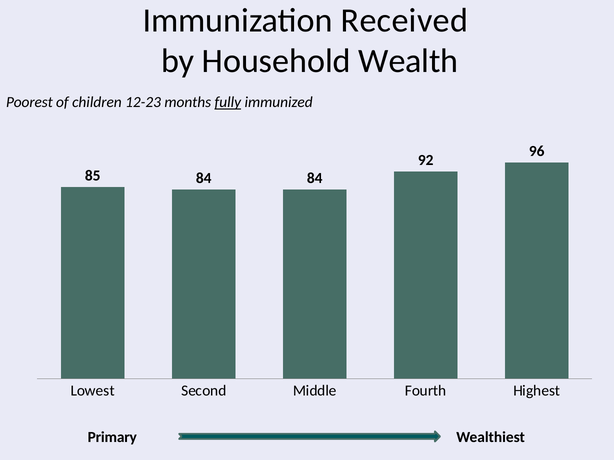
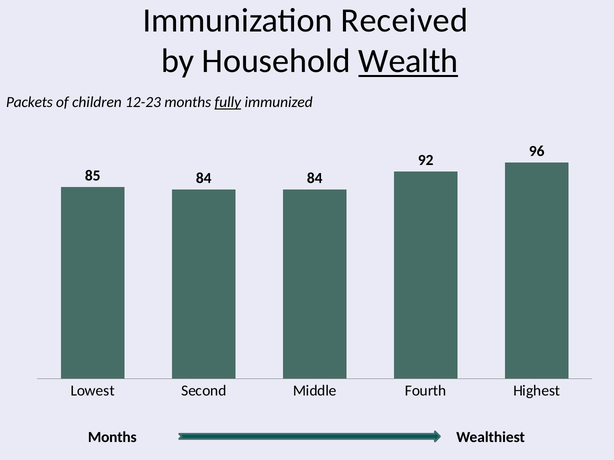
Wealth underline: none -> present
Poorest: Poorest -> Packets
Primary at (112, 438): Primary -> Months
